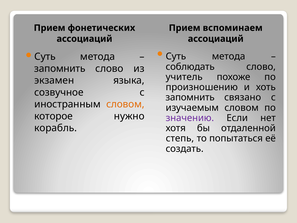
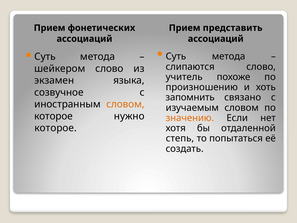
вспоминаем: вспоминаем -> представить
соблюдать: соблюдать -> слипаются
запомнить at (60, 69): запомнить -> шейкером
значению colour: purple -> orange
корабль at (56, 128): корабль -> которое
